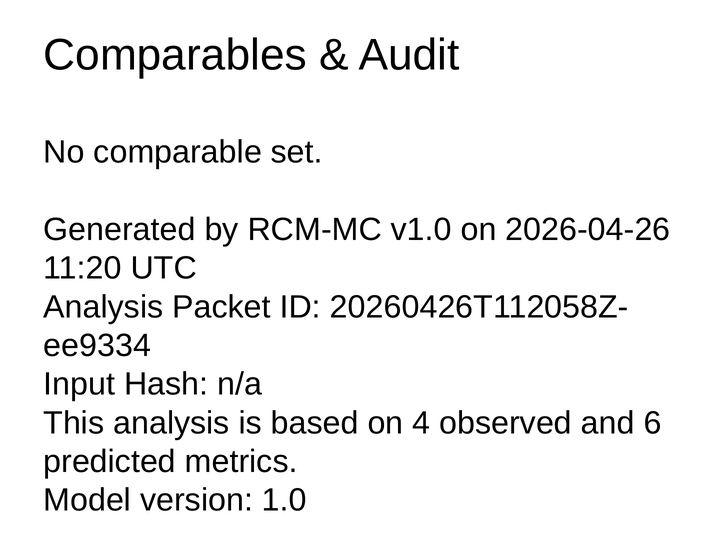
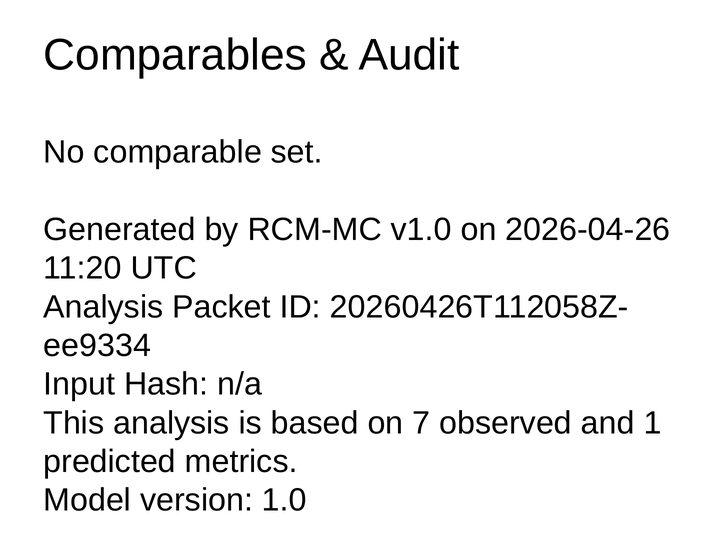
4: 4 -> 7
6: 6 -> 1
